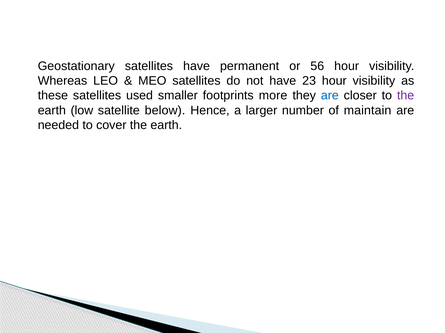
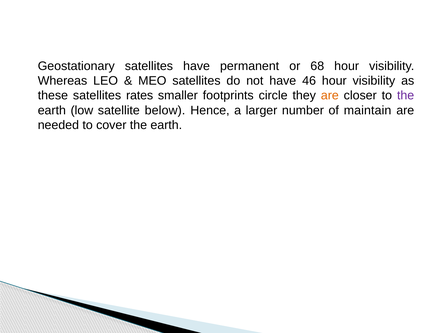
56: 56 -> 68
23: 23 -> 46
used: used -> rates
more: more -> circle
are at (330, 96) colour: blue -> orange
